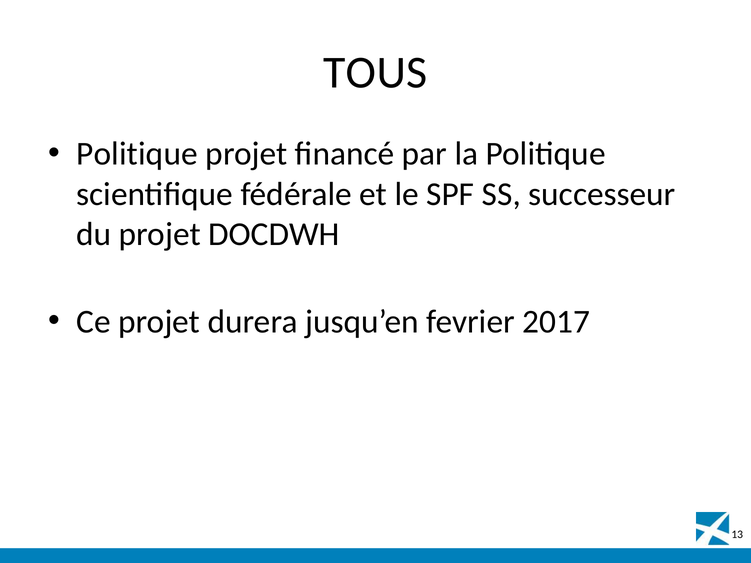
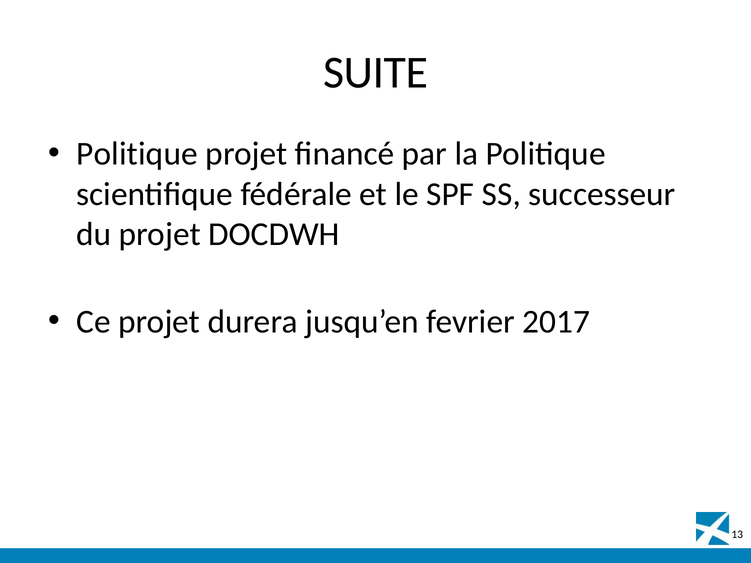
TOUS: TOUS -> SUITE
